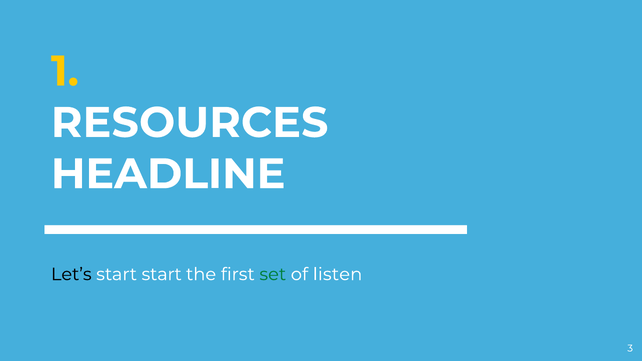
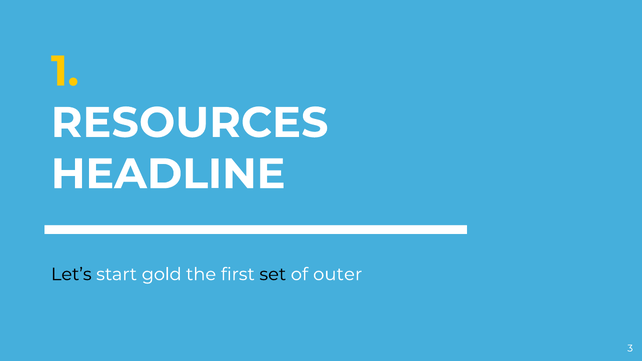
start start: start -> gold
set colour: green -> black
listen: listen -> outer
